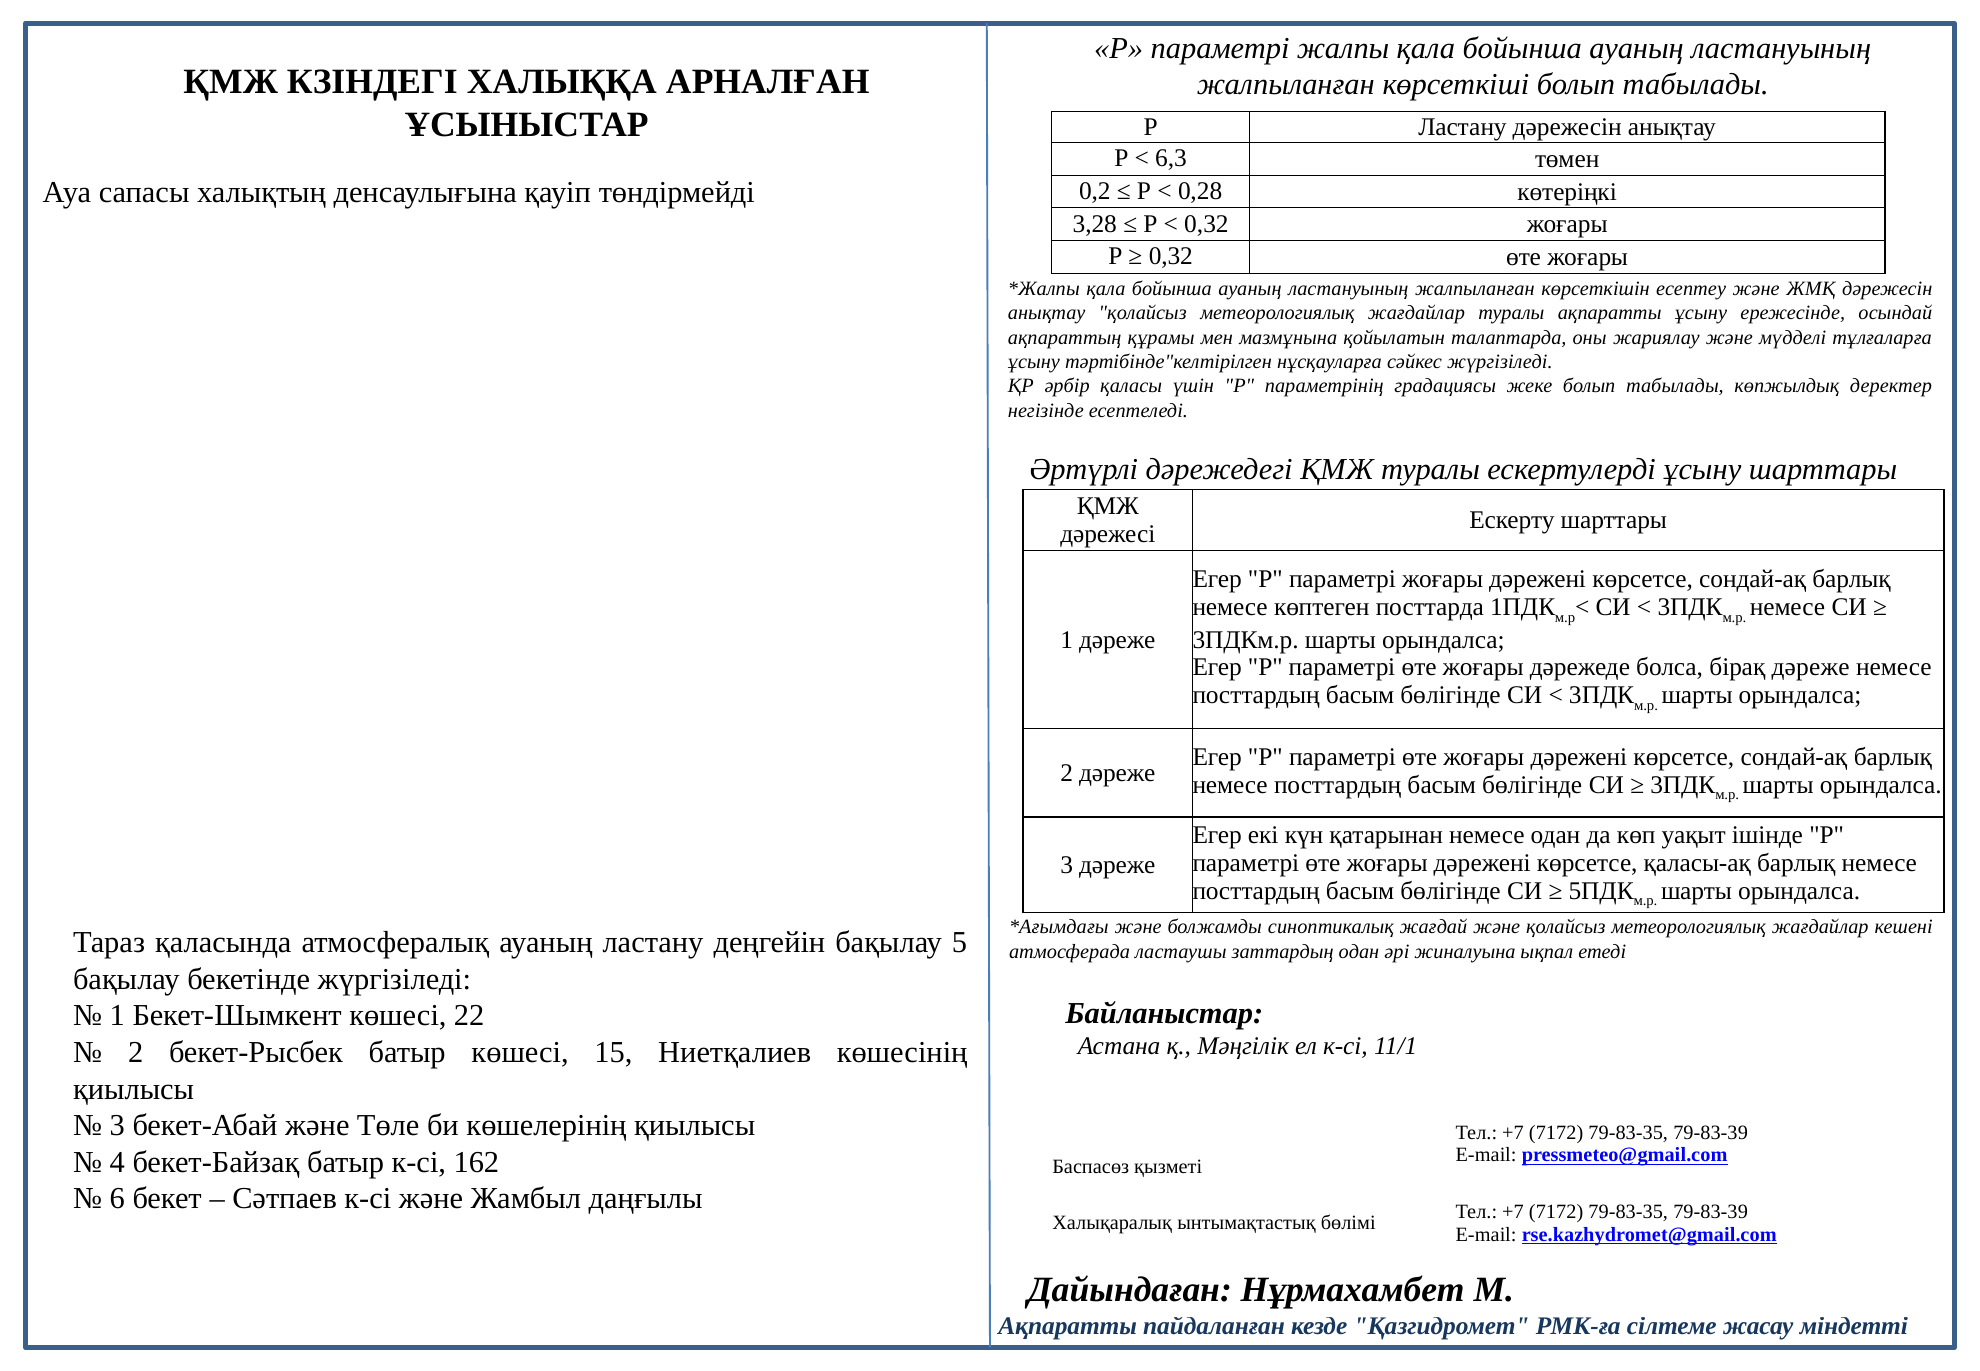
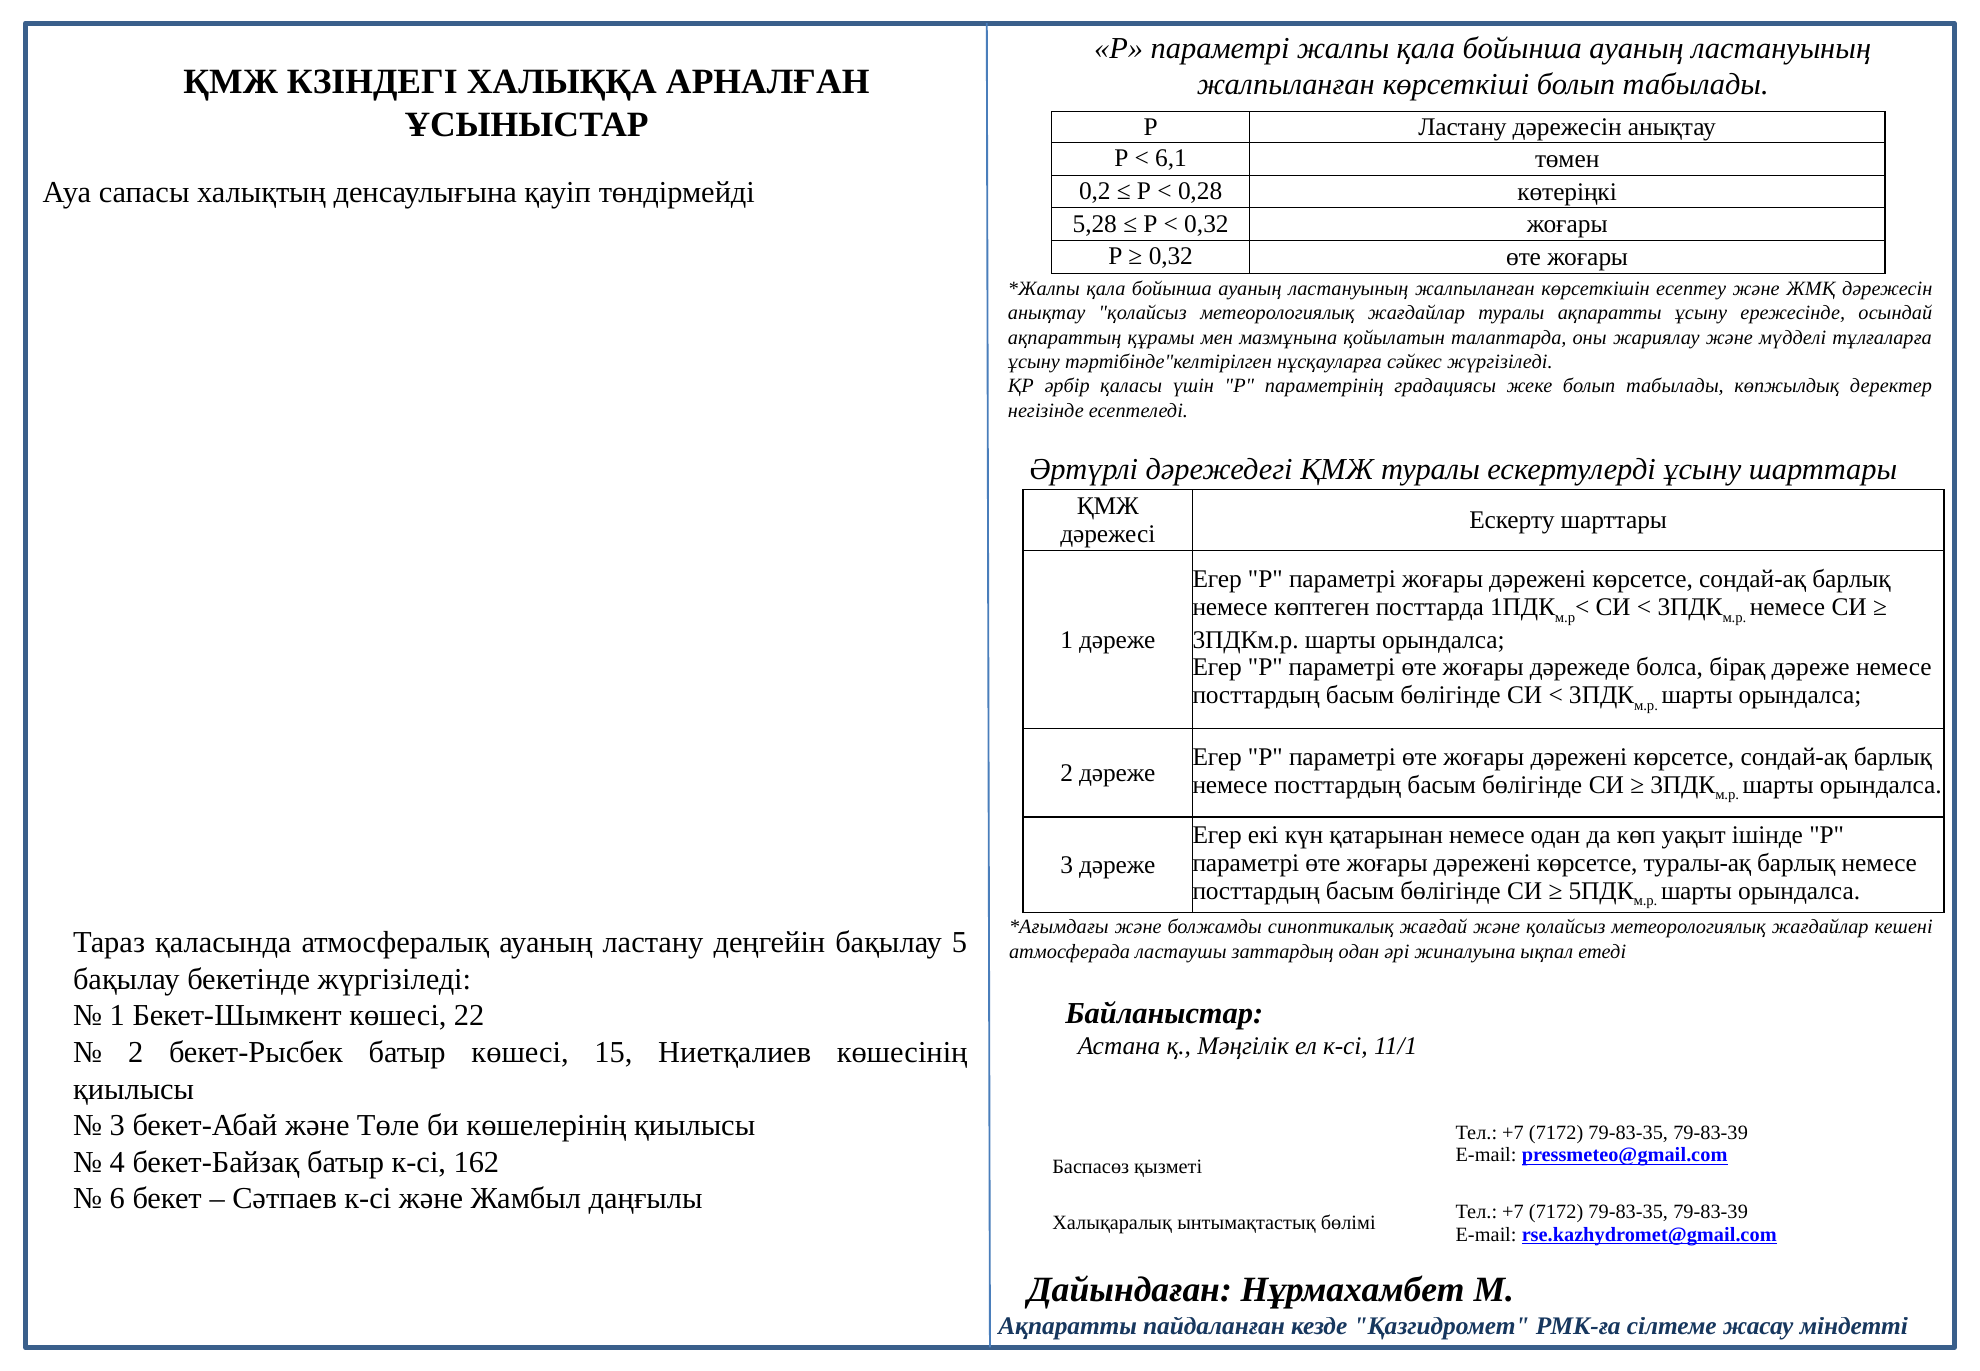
6,3: 6,3 -> 6,1
3,28: 3,28 -> 5,28
қаласы-ақ: қаласы-ақ -> туралы-ақ
